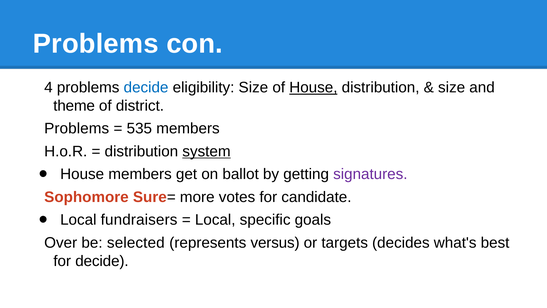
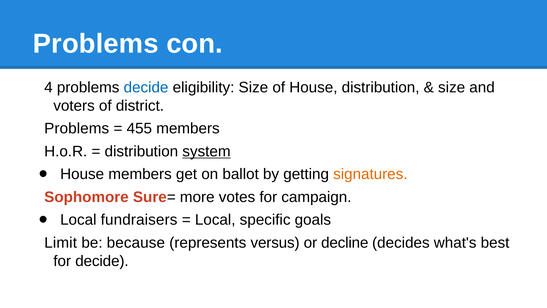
House at (313, 87) underline: present -> none
theme: theme -> voters
535: 535 -> 455
signatures colour: purple -> orange
candidate: candidate -> campaign
Over: Over -> Limit
selected: selected -> because
targets: targets -> decline
